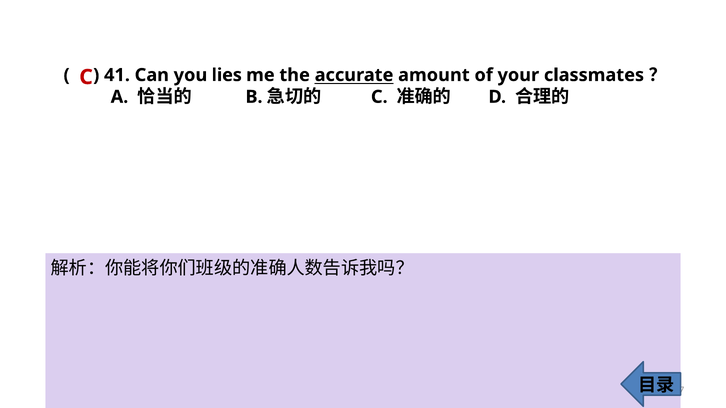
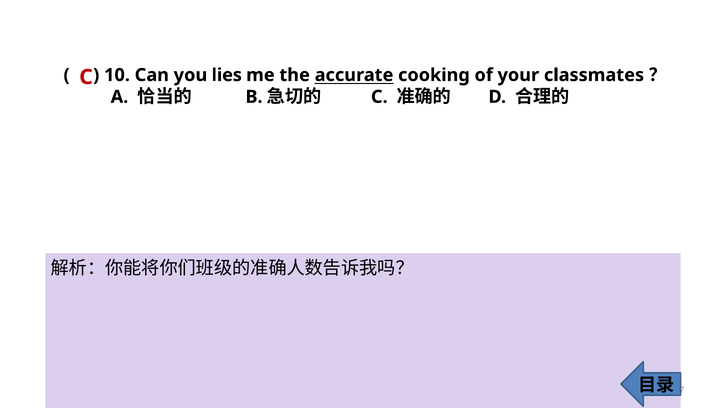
41: 41 -> 10
amount: amount -> cooking
